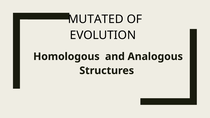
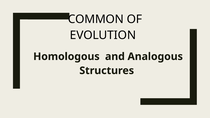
MUTATED: MUTATED -> COMMON
